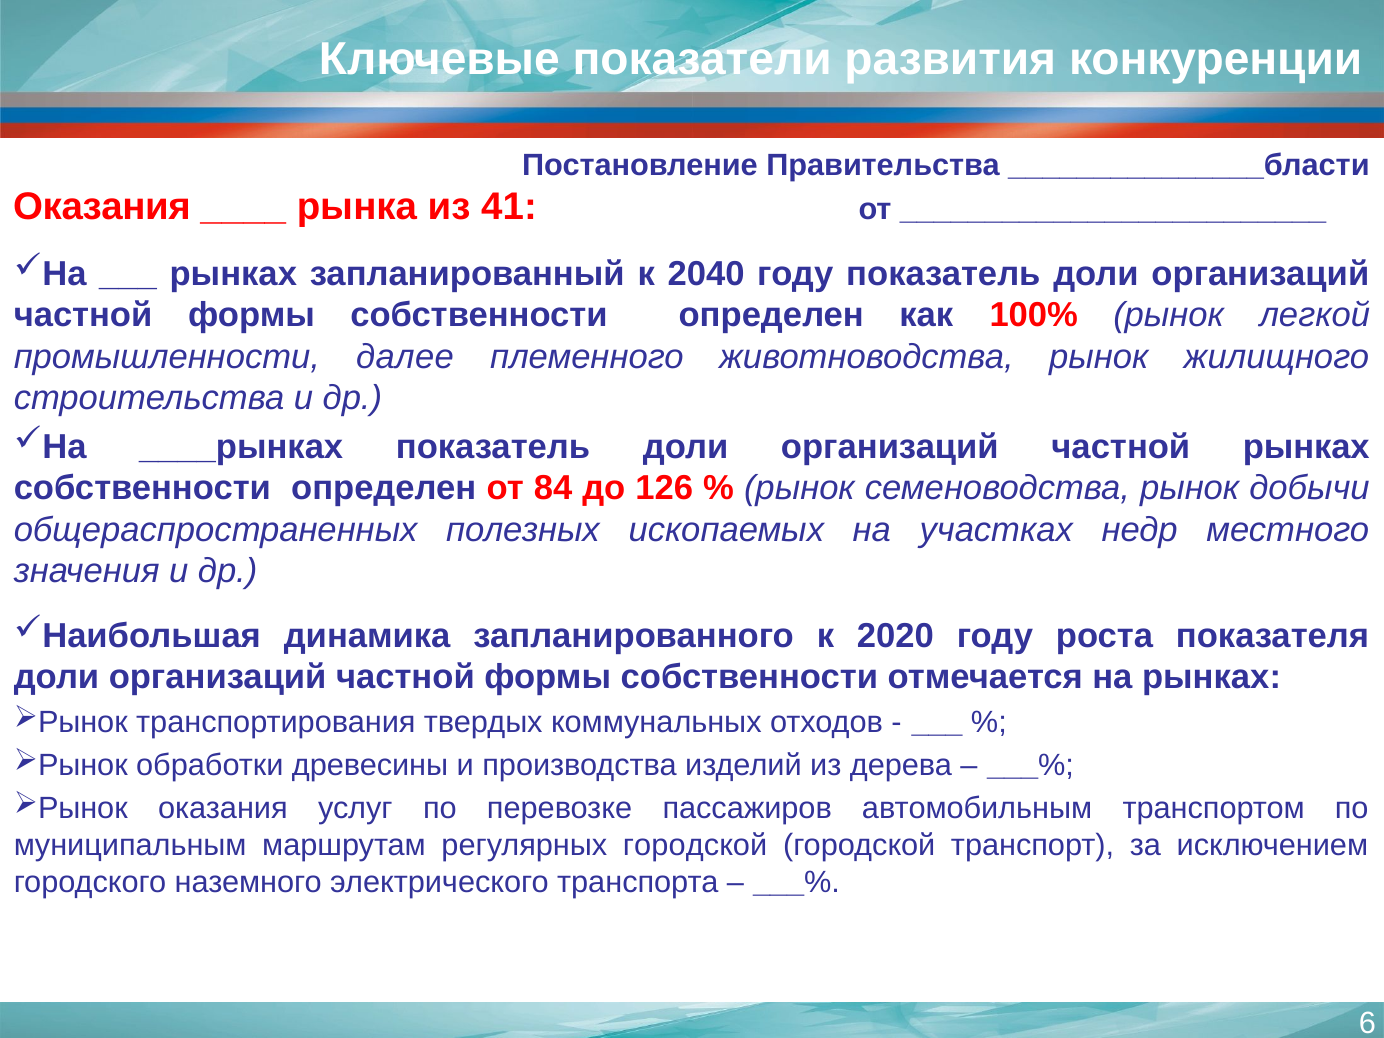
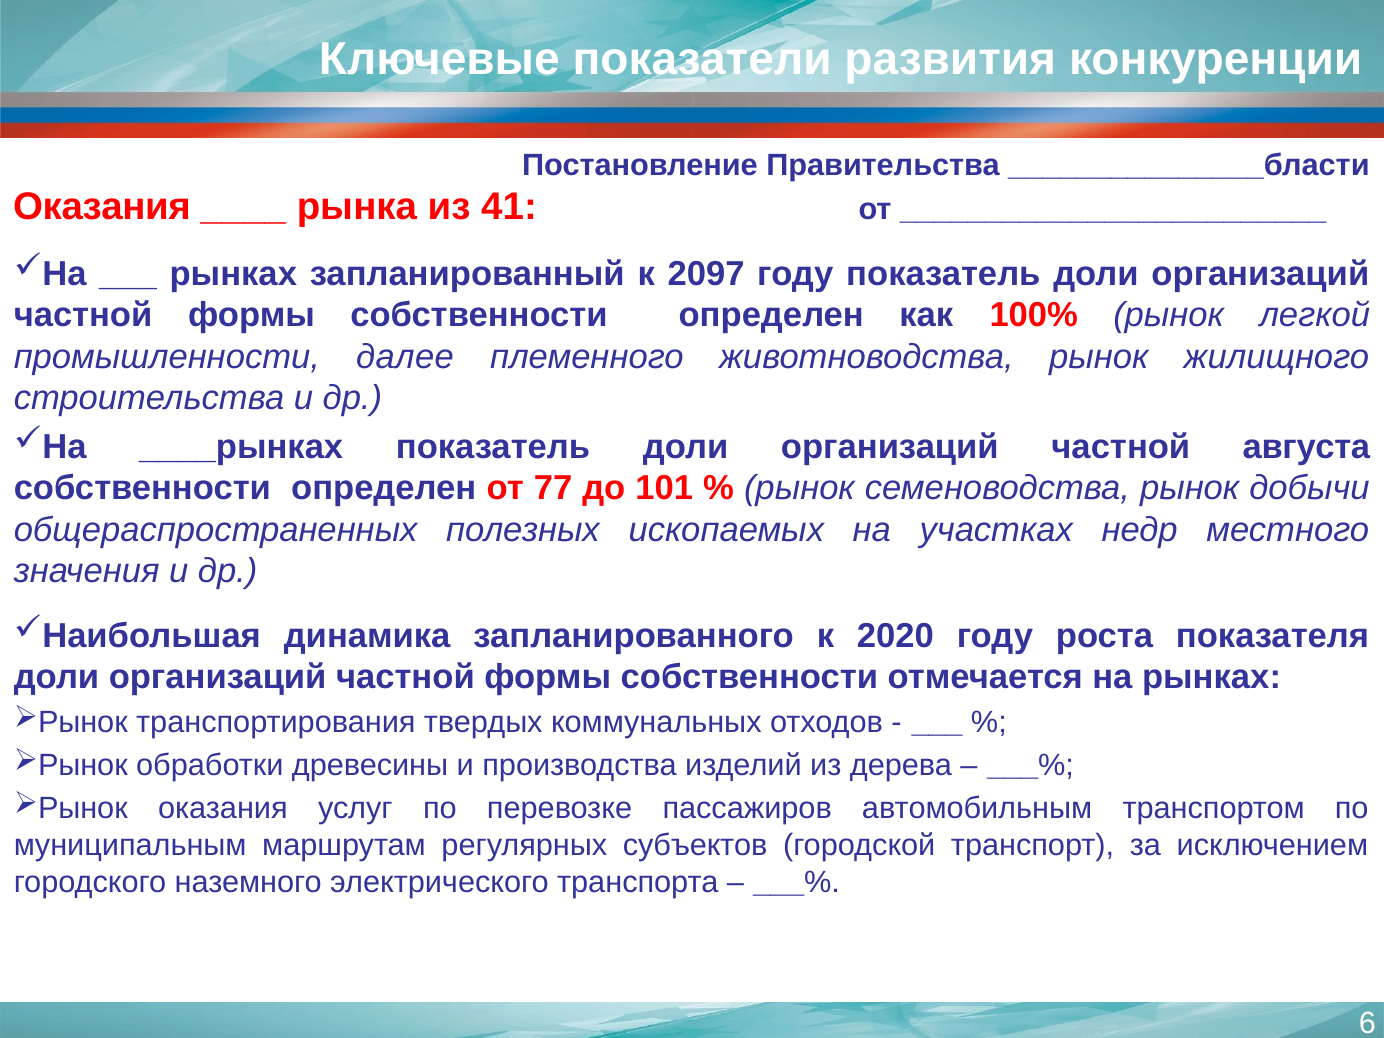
2040: 2040 -> 2097
частной рынках: рынках -> августа
84: 84 -> 77
126: 126 -> 101
регулярных городской: городской -> субъектов
